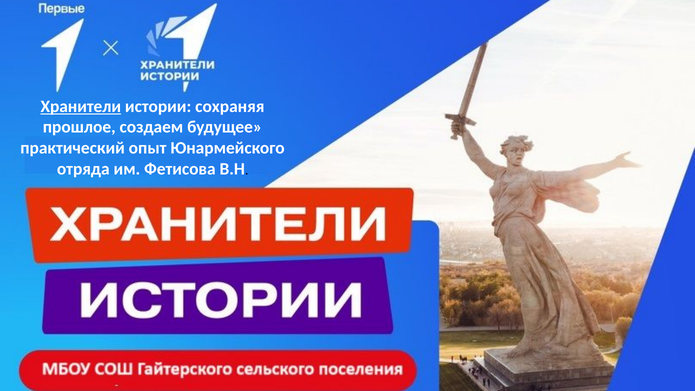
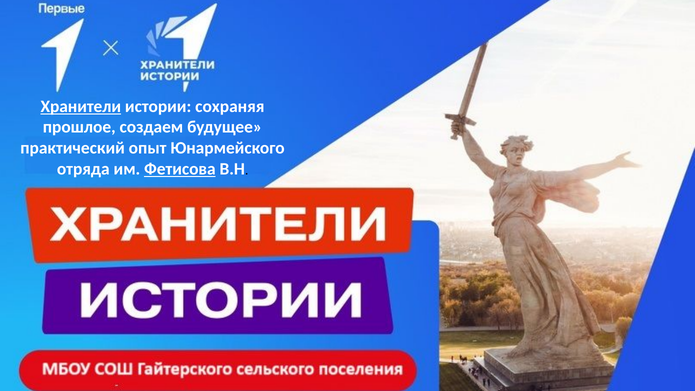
Фетисова underline: none -> present
